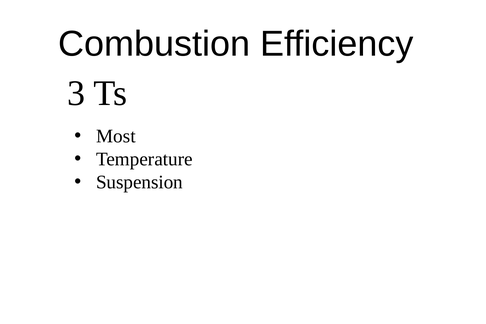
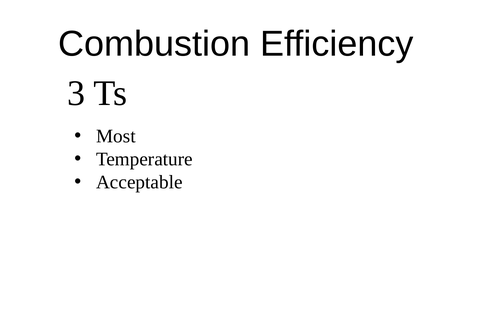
Suspension: Suspension -> Acceptable
